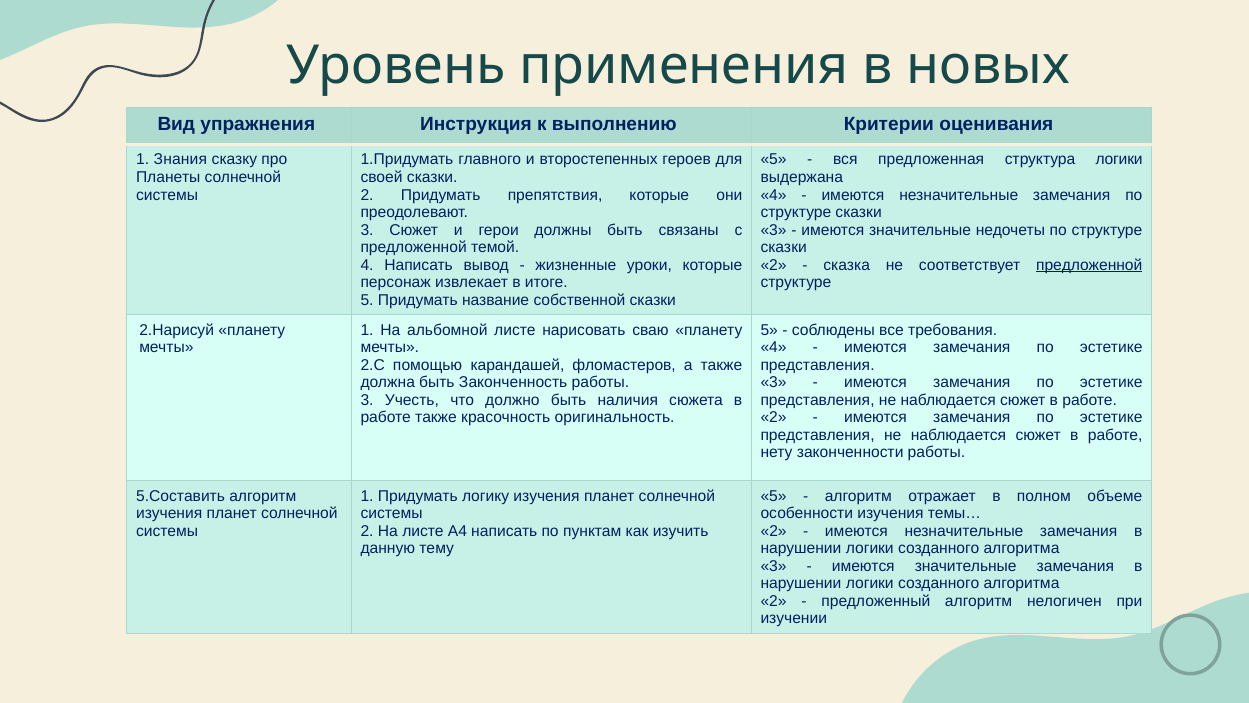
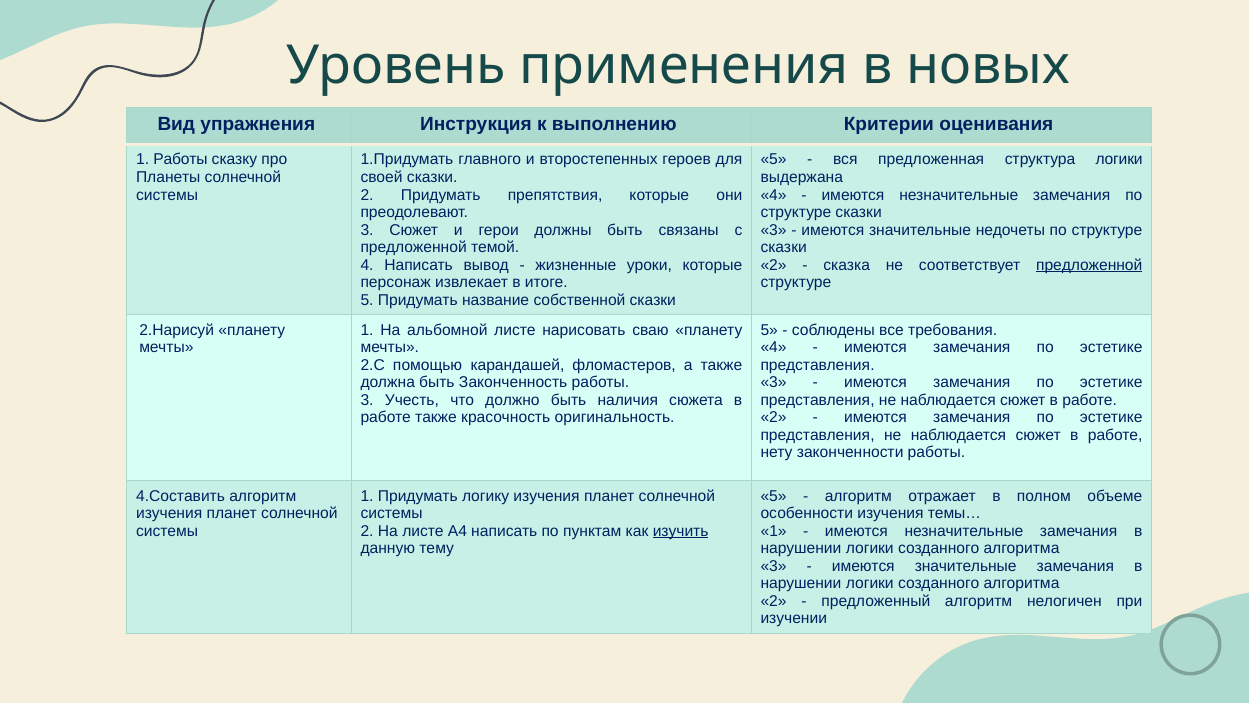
1 Знания: Знания -> Работы
5.Составить: 5.Составить -> 4.Составить
изучить underline: none -> present
2 at (774, 531): 2 -> 1
